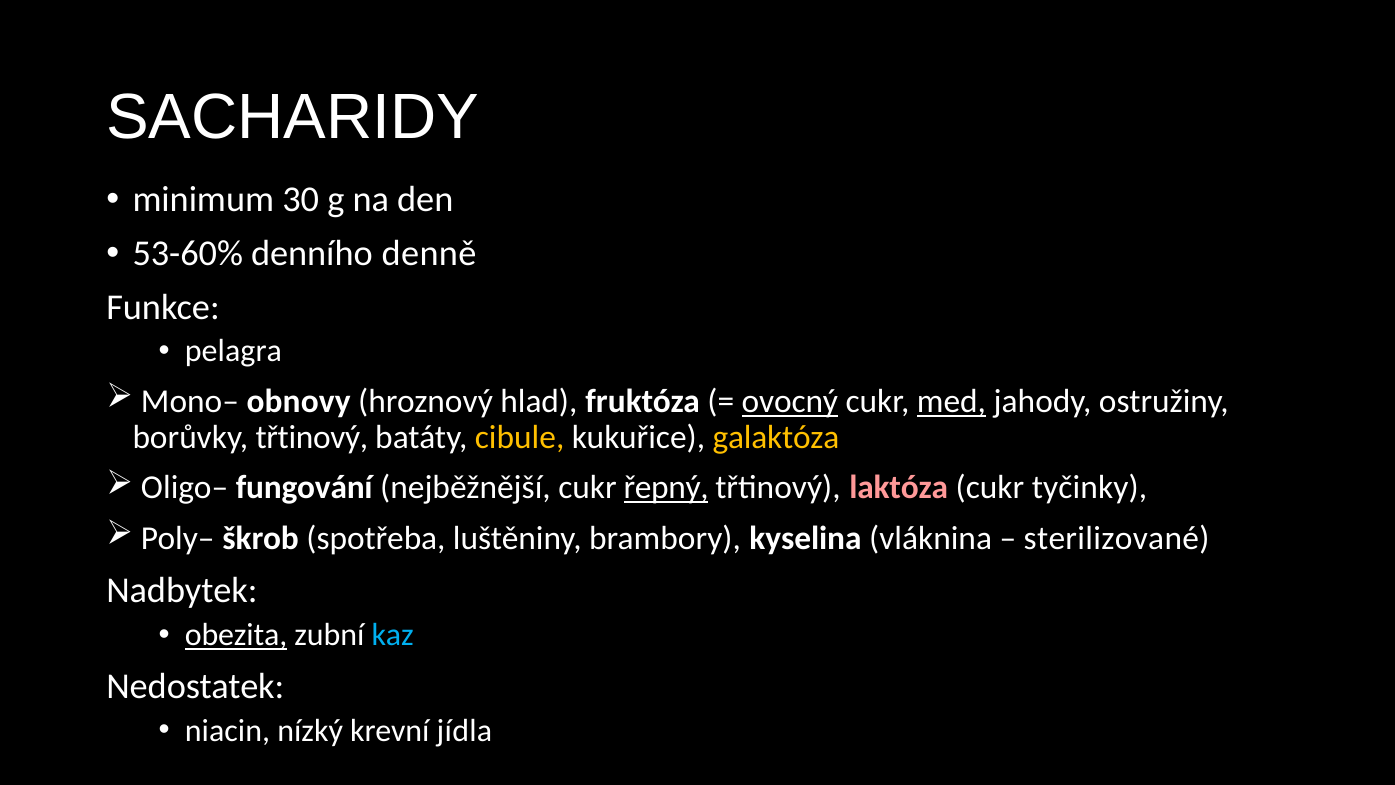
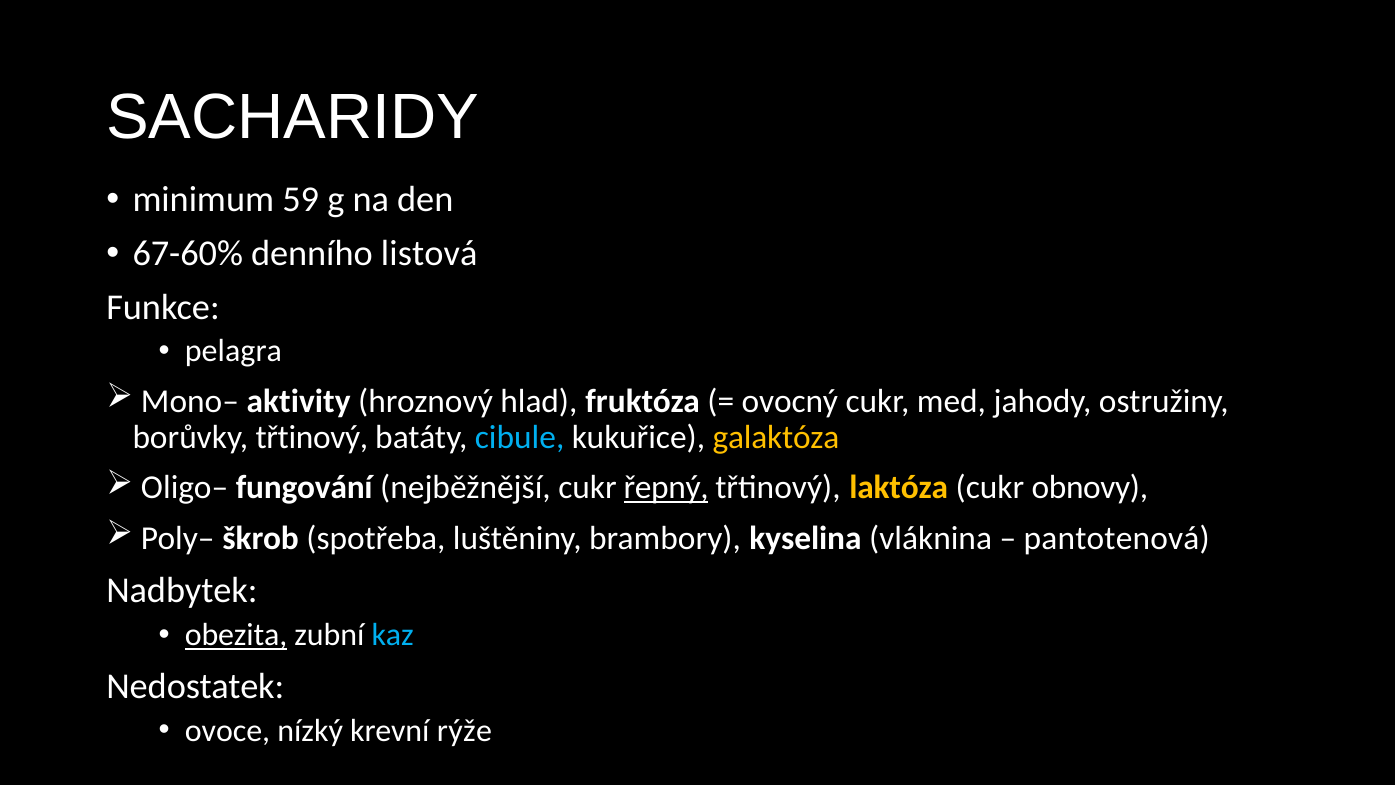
30: 30 -> 59
53-60%: 53-60% -> 67-60%
denně: denně -> listová
obnovy: obnovy -> aktivity
ovocný underline: present -> none
med underline: present -> none
cibule colour: yellow -> light blue
laktóza colour: pink -> yellow
tyčinky: tyčinky -> obnovy
sterilizované: sterilizované -> pantotenová
niacin: niacin -> ovoce
jídla: jídla -> rýže
